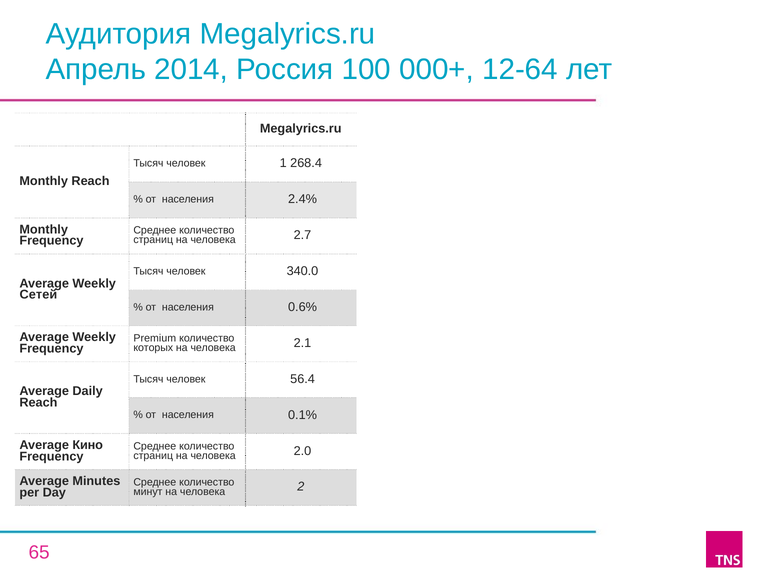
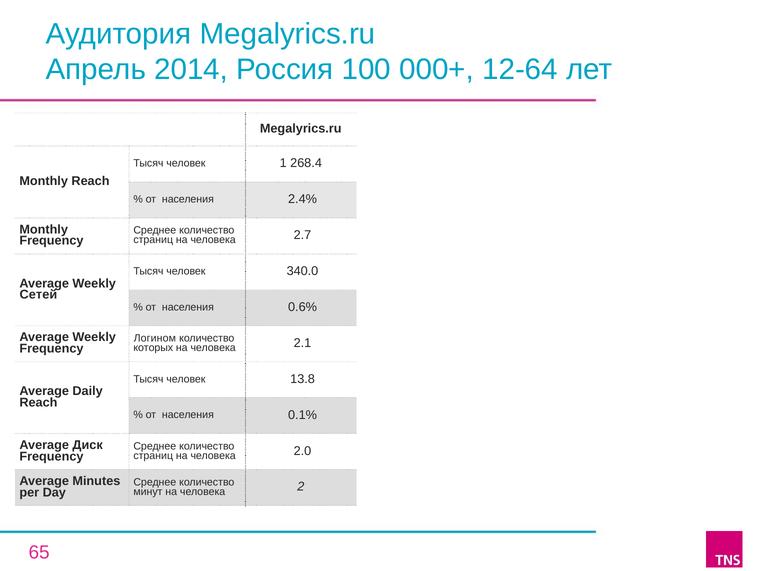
Premium: Premium -> Логином
56.4: 56.4 -> 13.8
Кино: Кино -> Диск
